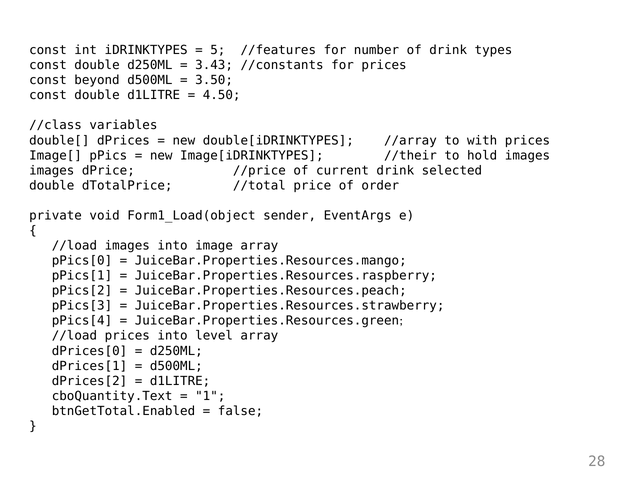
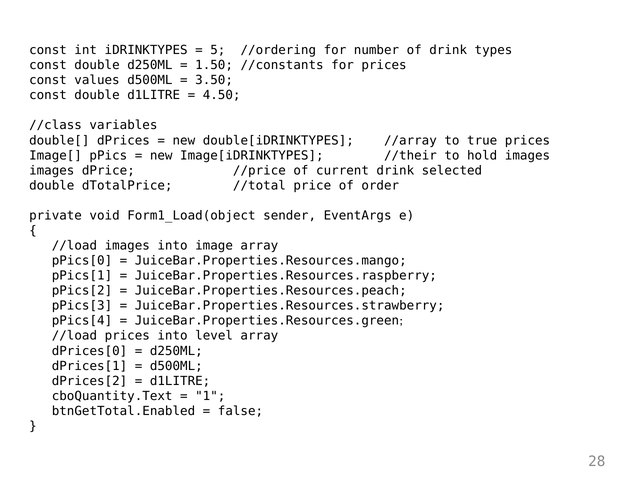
//features: //features -> //ordering
3.43: 3.43 -> 1.50
beyond: beyond -> values
with: with -> true
